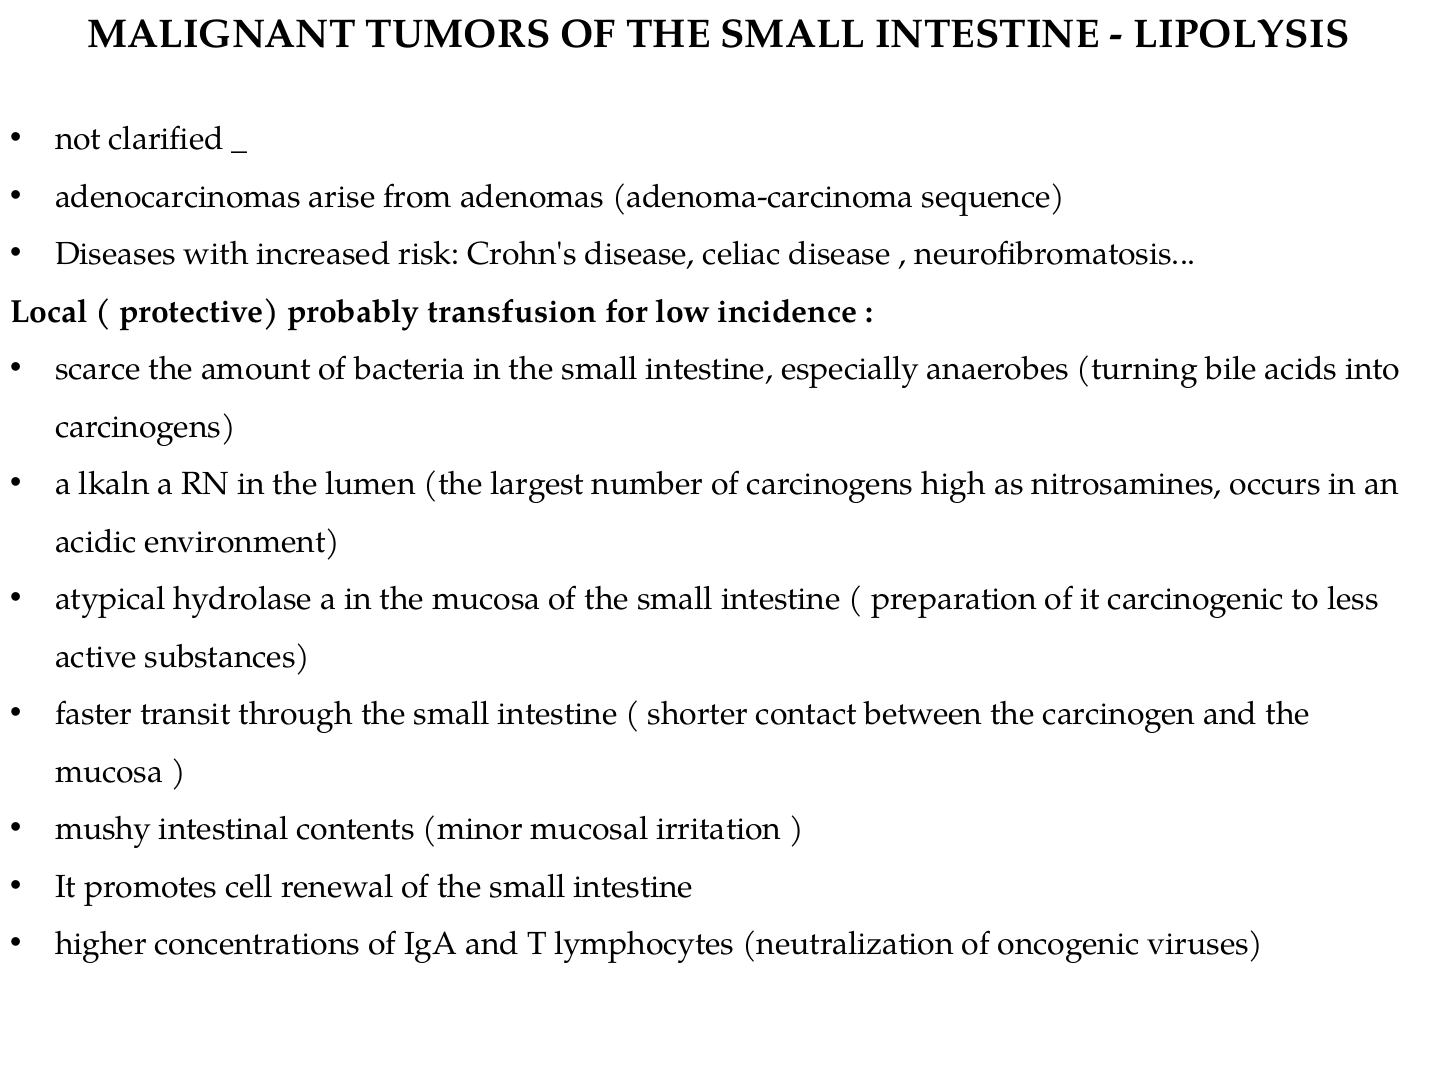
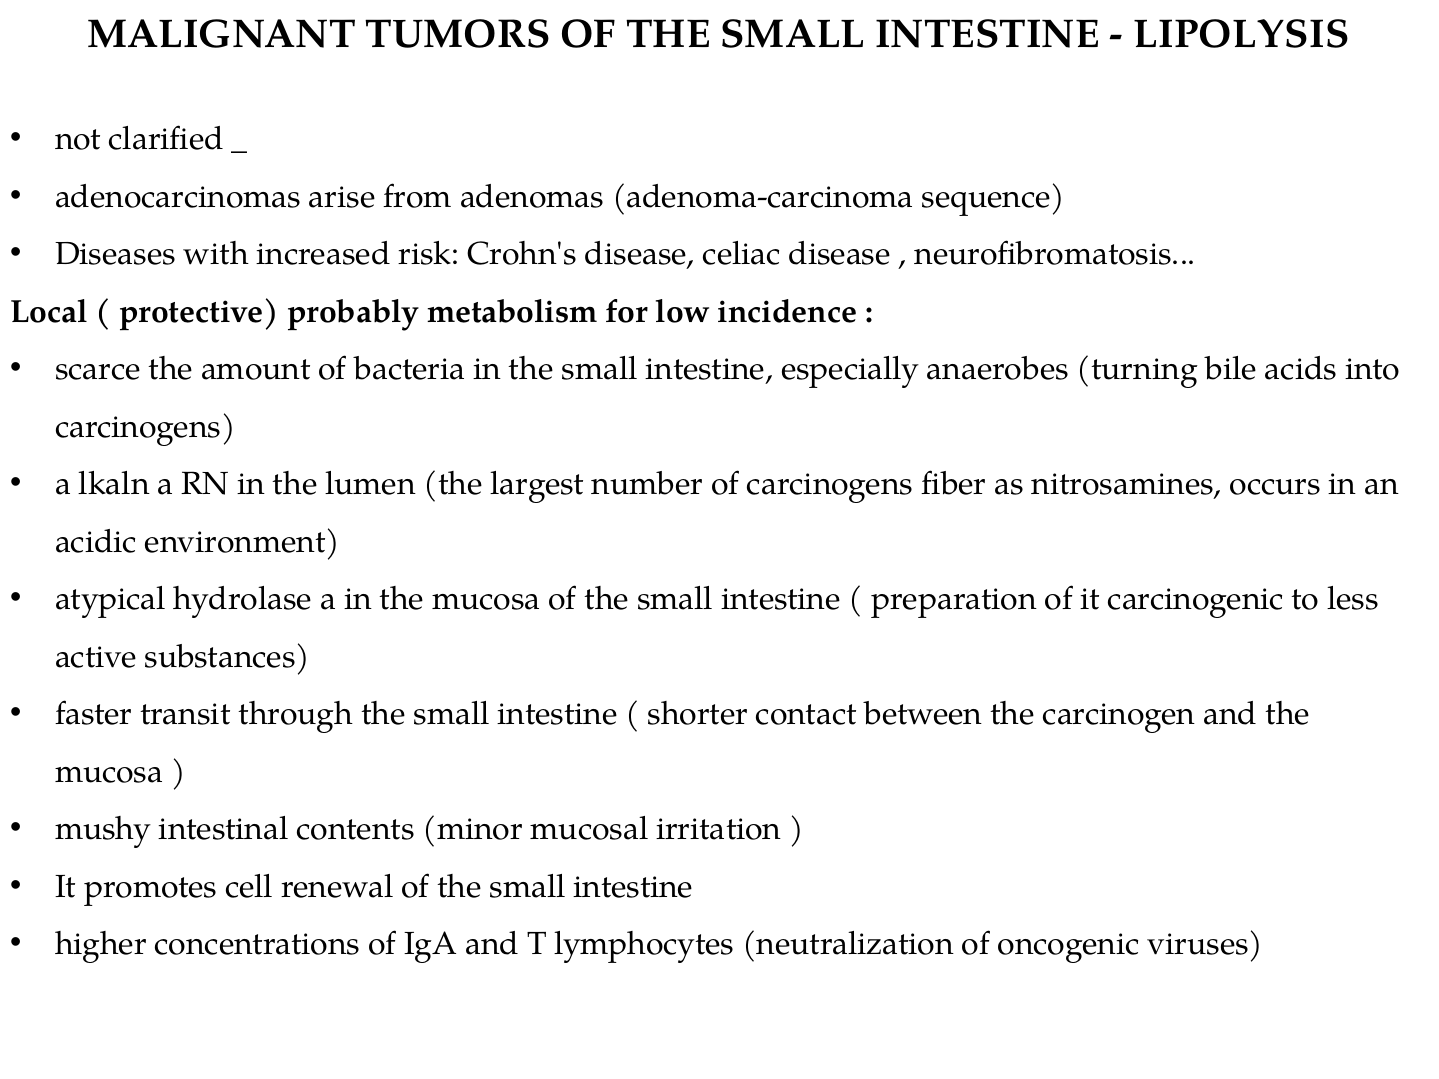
transfusion: transfusion -> metabolism
high: high -> fiber
